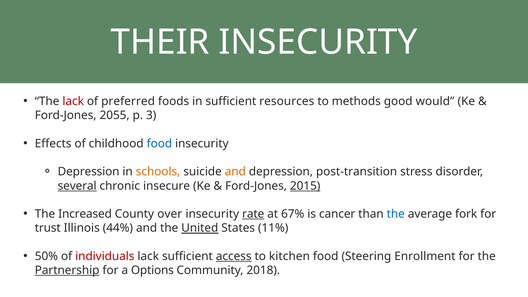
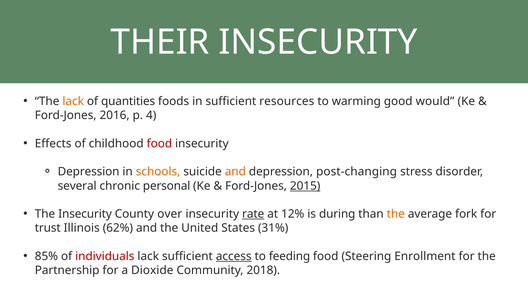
lack at (73, 101) colour: red -> orange
preferred: preferred -> quantities
methods: methods -> warming
2055: 2055 -> 2016
3: 3 -> 4
food at (159, 144) colour: blue -> red
post-transition: post-transition -> post-changing
several underline: present -> none
insecure: insecure -> personal
The Increased: Increased -> Insecurity
67%: 67% -> 12%
cancer: cancer -> during
the at (396, 214) colour: blue -> orange
44%: 44% -> 62%
United underline: present -> none
11%: 11% -> 31%
50%: 50% -> 85%
kitchen: kitchen -> feeding
Partnership underline: present -> none
Options: Options -> Dioxide
